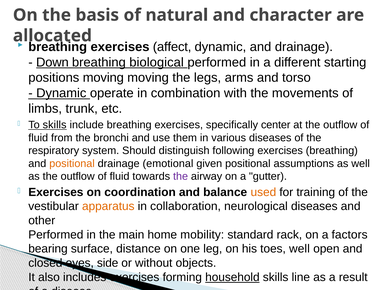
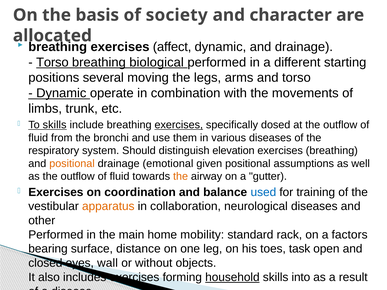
natural: natural -> society
Down at (52, 62): Down -> Torso
positions moving: moving -> several
exercises at (179, 125) underline: none -> present
center: center -> dosed
following: following -> elevation
the at (181, 177) colour: purple -> orange
used colour: orange -> blue
toes well: well -> task
side: side -> wall
line: line -> into
